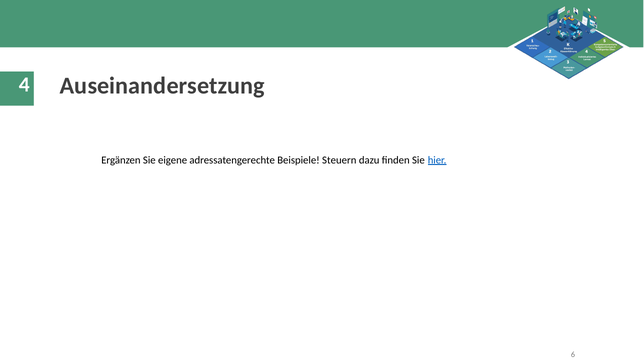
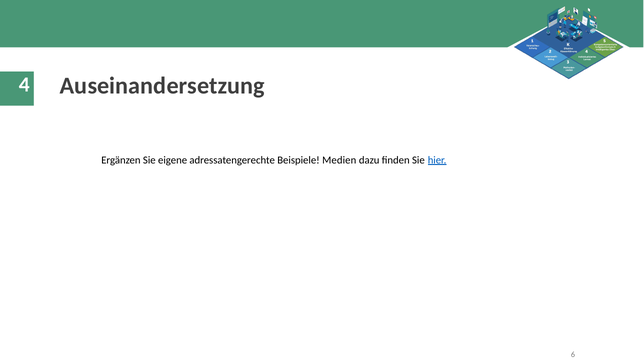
Steuern: Steuern -> Medien
